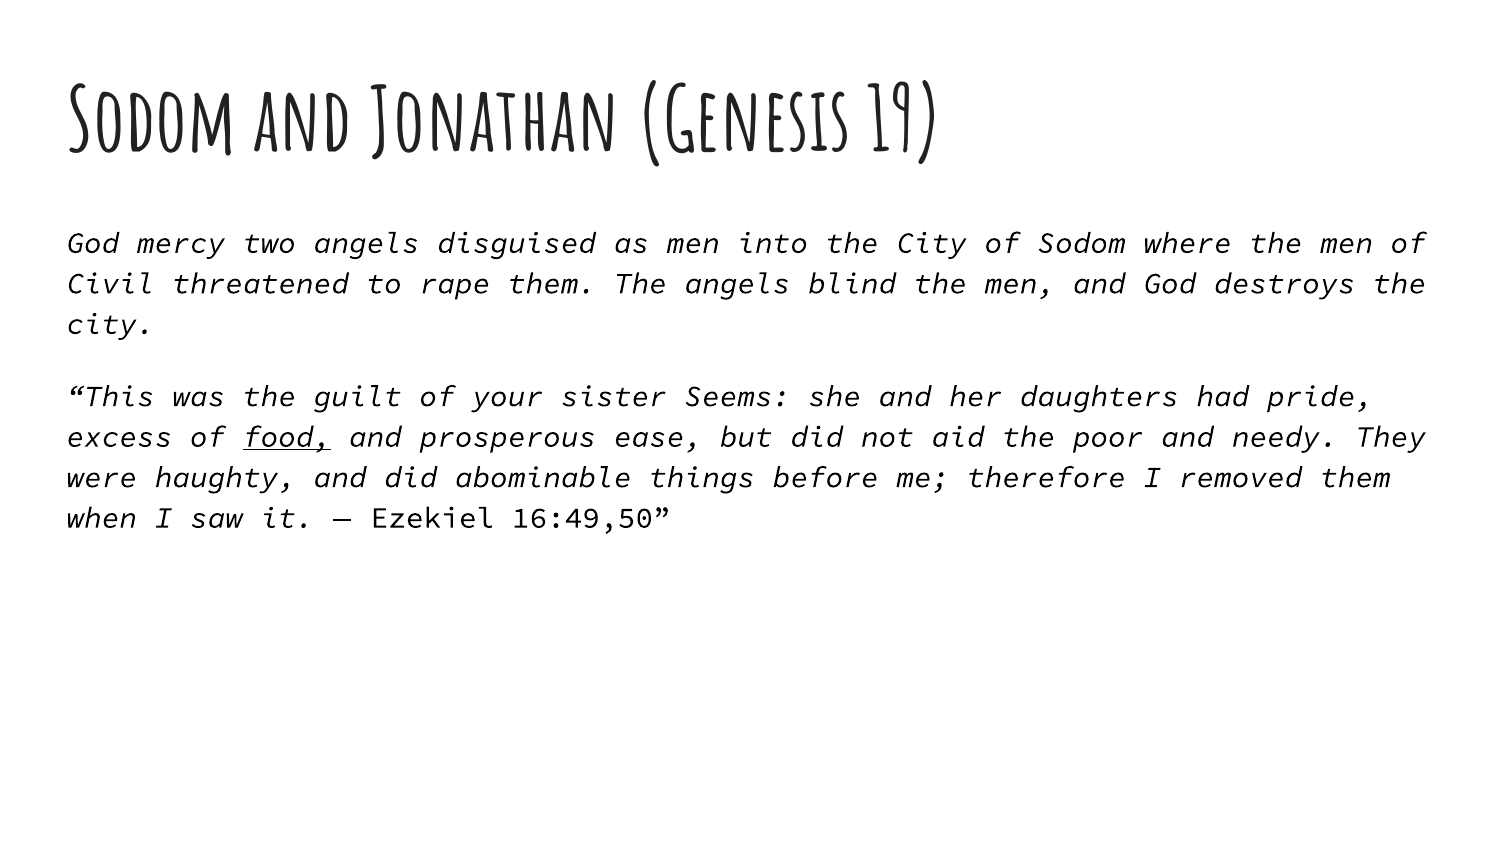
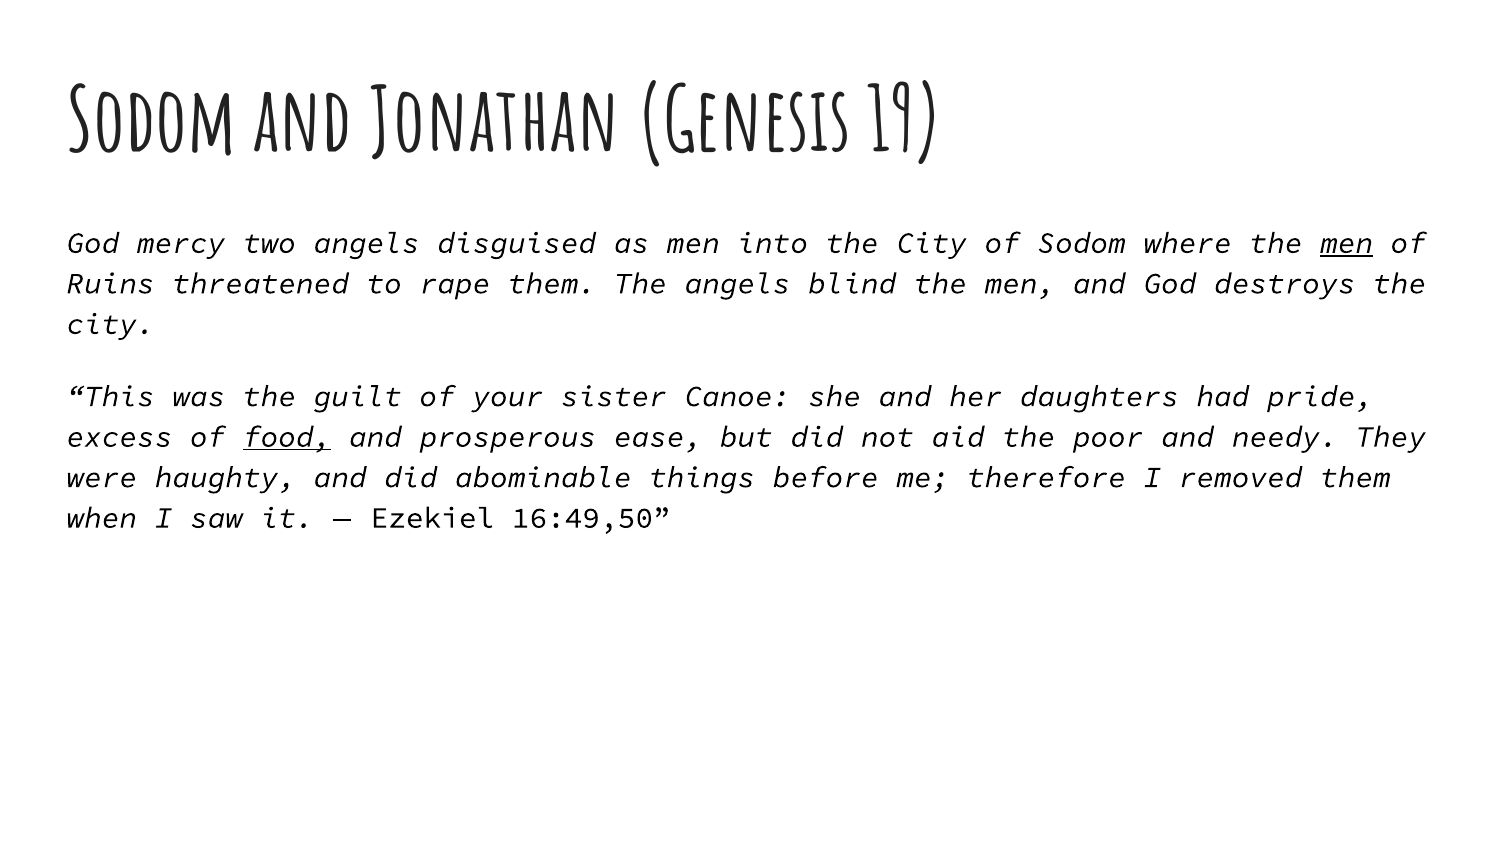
men at (1347, 243) underline: none -> present
Civil: Civil -> Ruins
Seems: Seems -> Canoe
